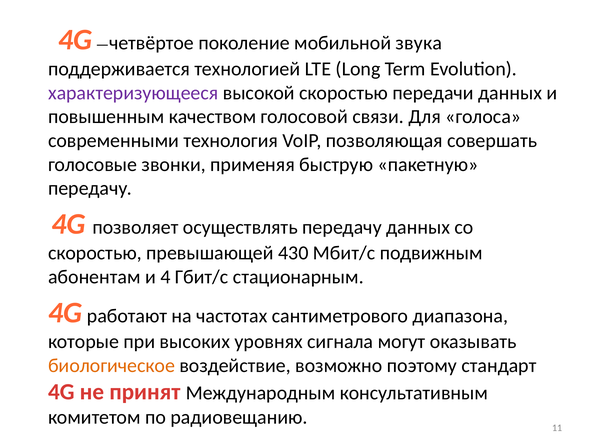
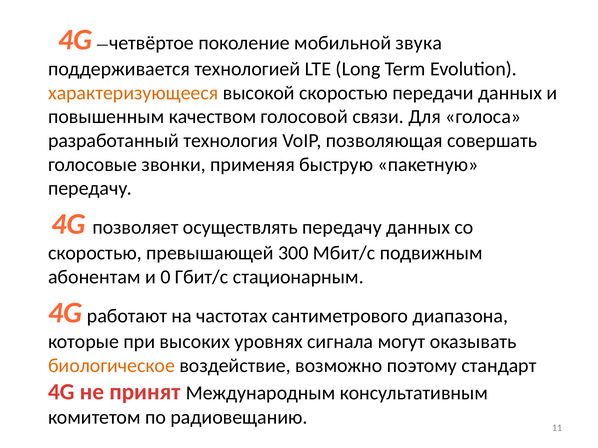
характеризующееся colour: purple -> orange
современными: современными -> разработанный
430: 430 -> 300
4: 4 -> 0
